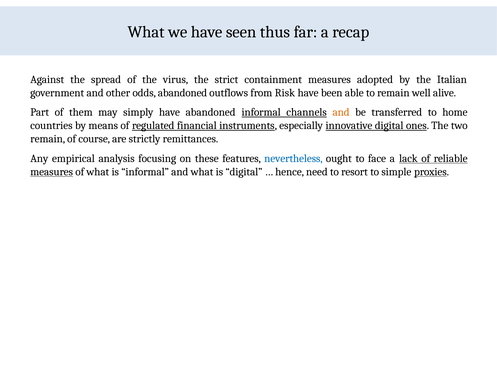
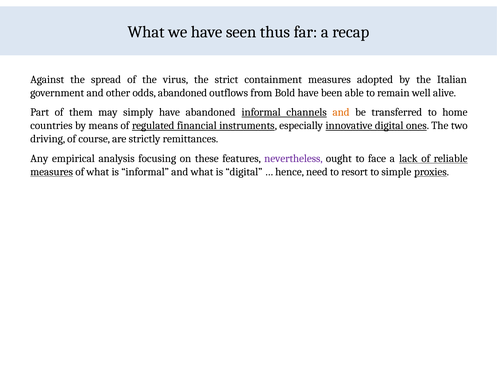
Risk: Risk -> Bold
remain at (48, 139): remain -> driving
nevertheless colour: blue -> purple
